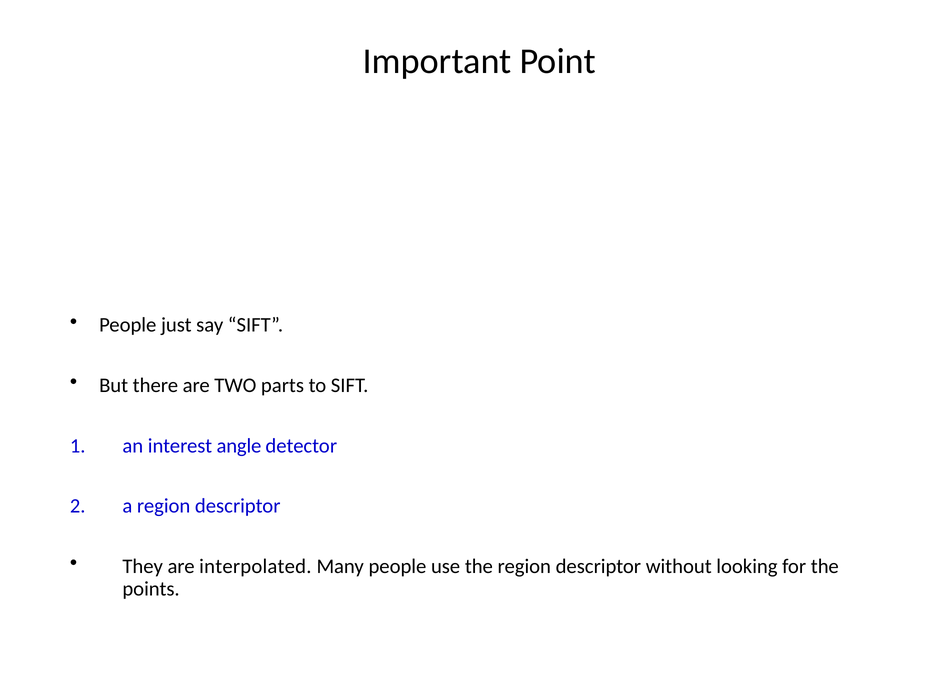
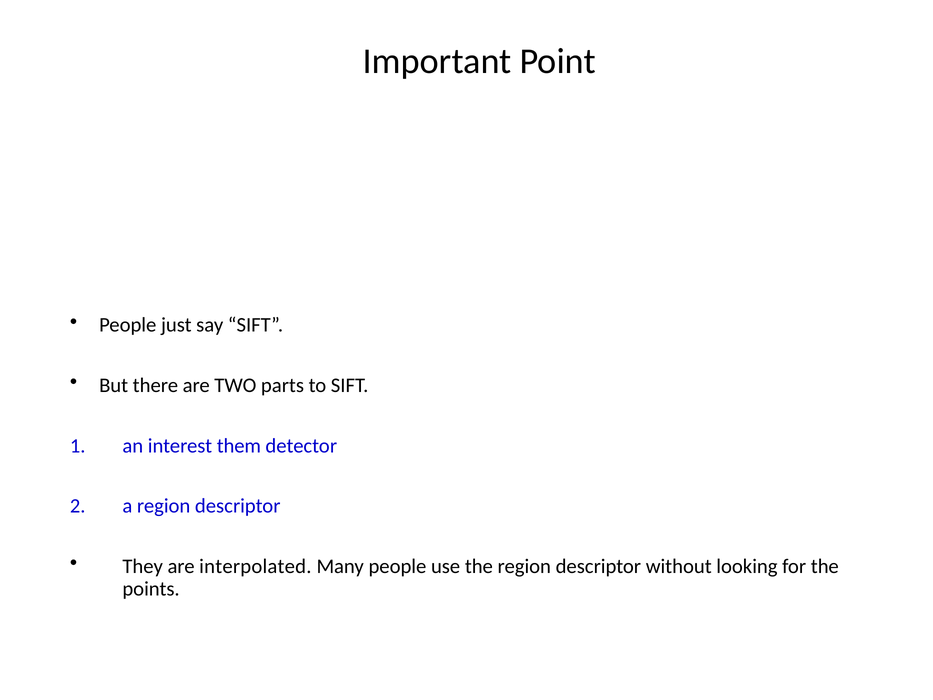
angle: angle -> them
